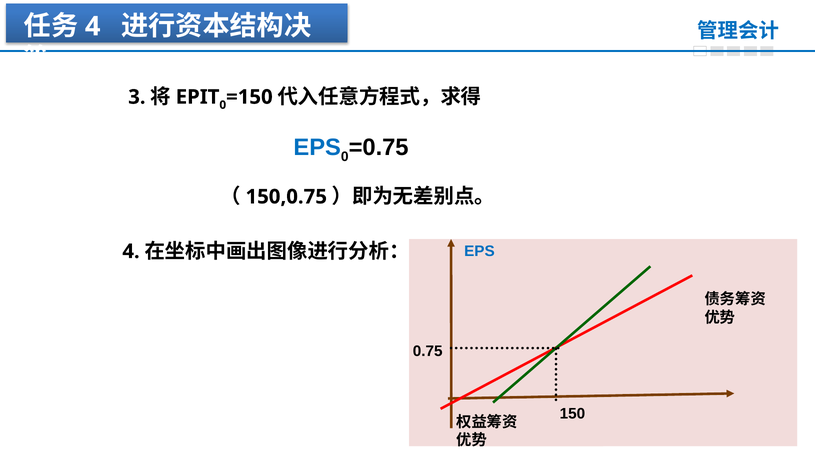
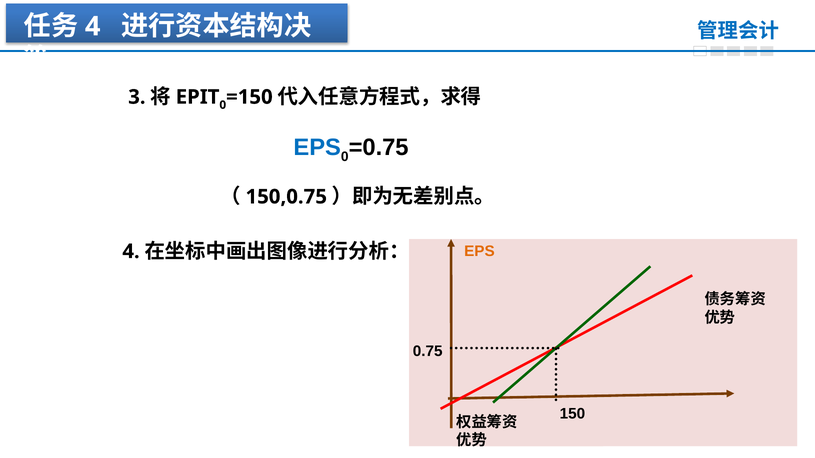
EPS at (479, 251) colour: blue -> orange
